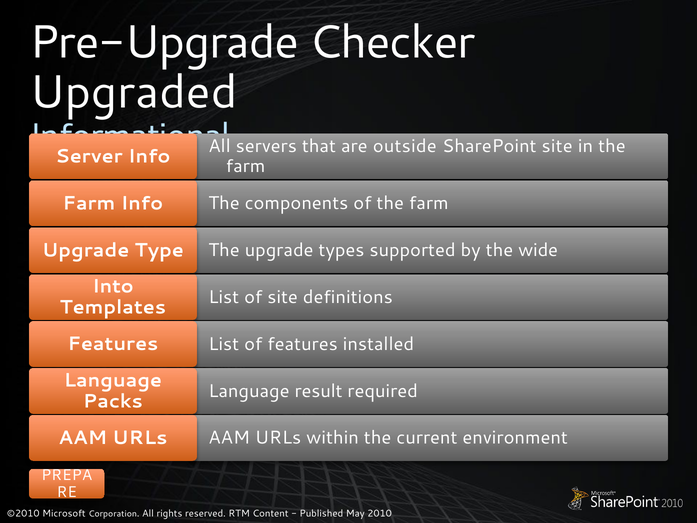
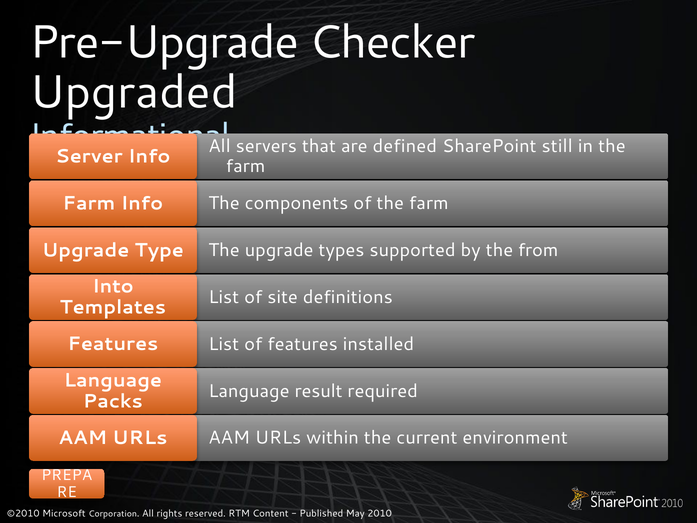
outside: outside -> defined
SharePoint site: site -> still
wide: wide -> from
